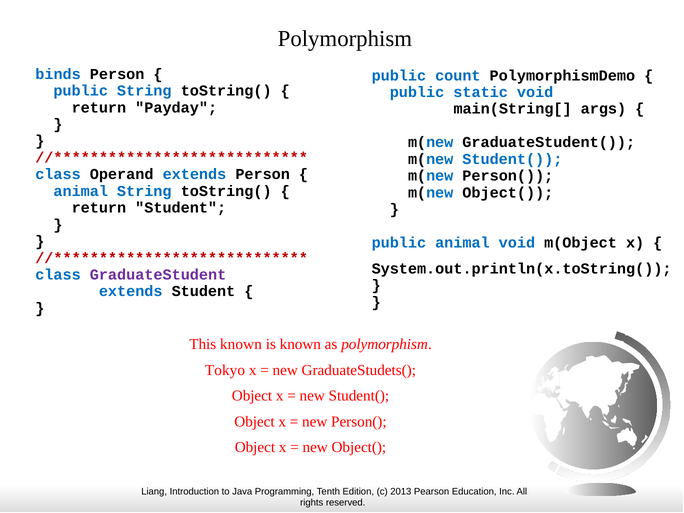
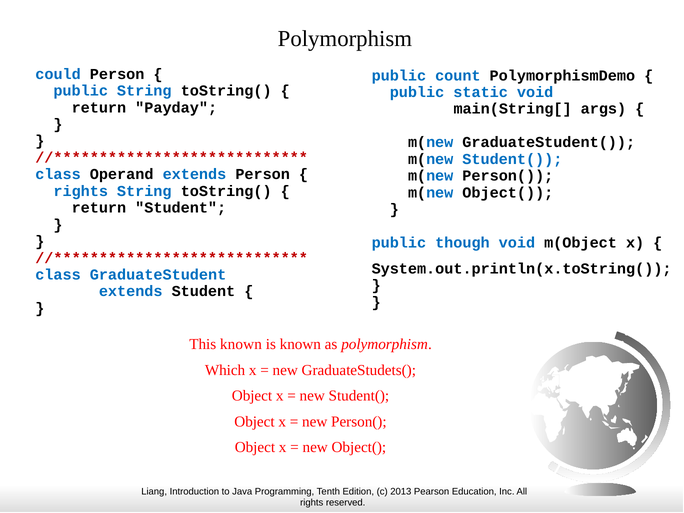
binds: binds -> could
animal at (81, 191): animal -> rights
public animal: animal -> though
GraduateStudent colour: purple -> blue
Tokyo: Tokyo -> Which
